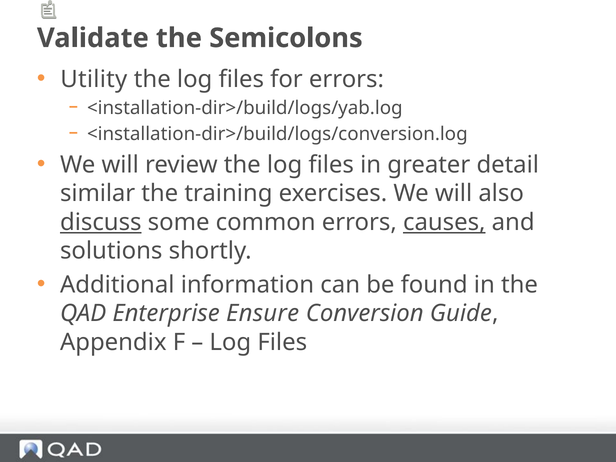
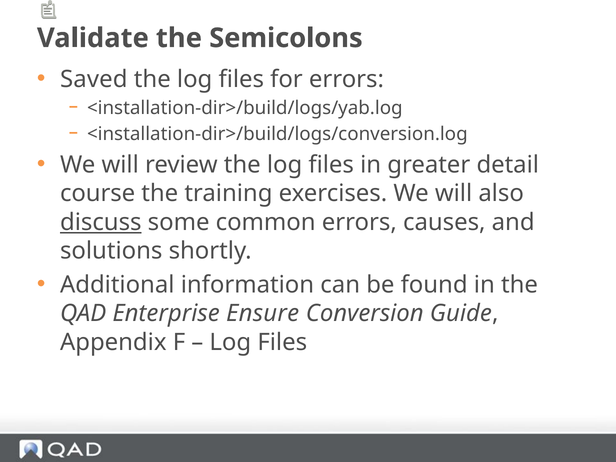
Utility: Utility -> Saved
similar: similar -> course
causes underline: present -> none
